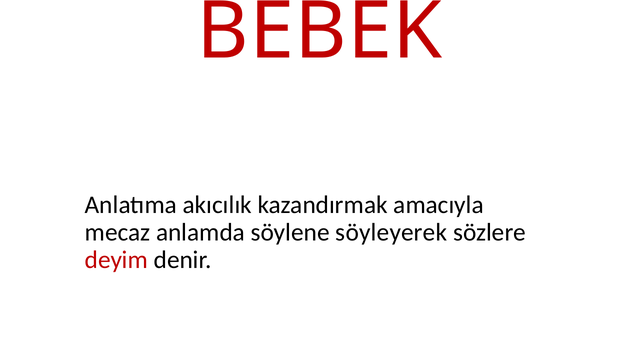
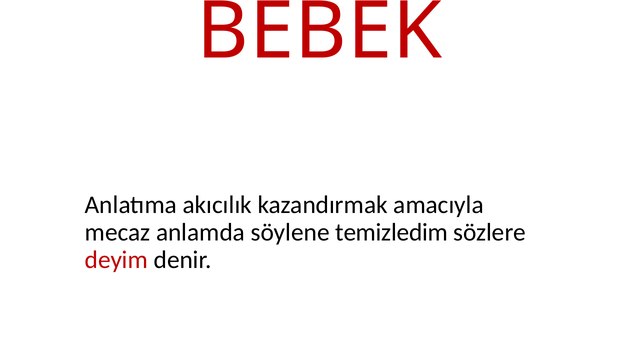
söyleyerek: söyleyerek -> temizledim
